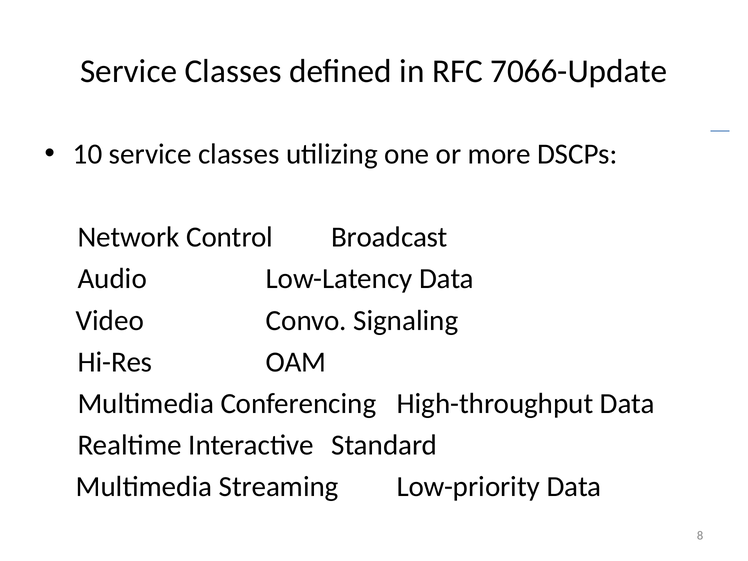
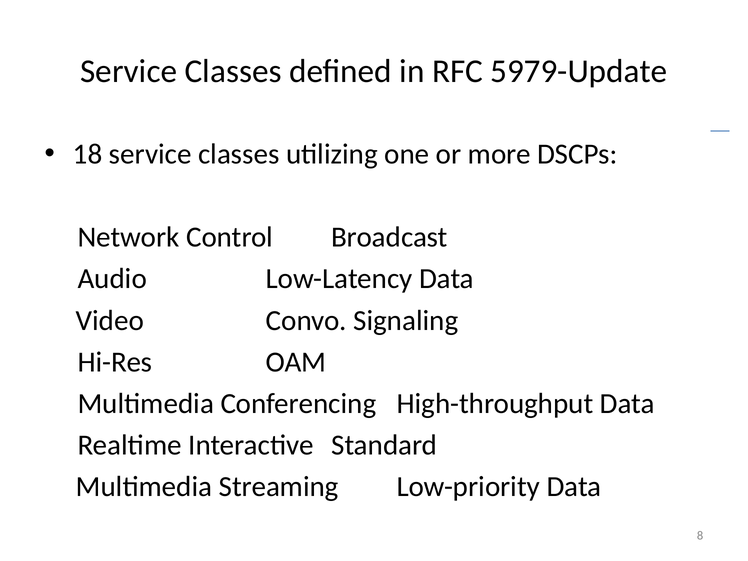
7066-Update: 7066-Update -> 5979-Update
10: 10 -> 18
